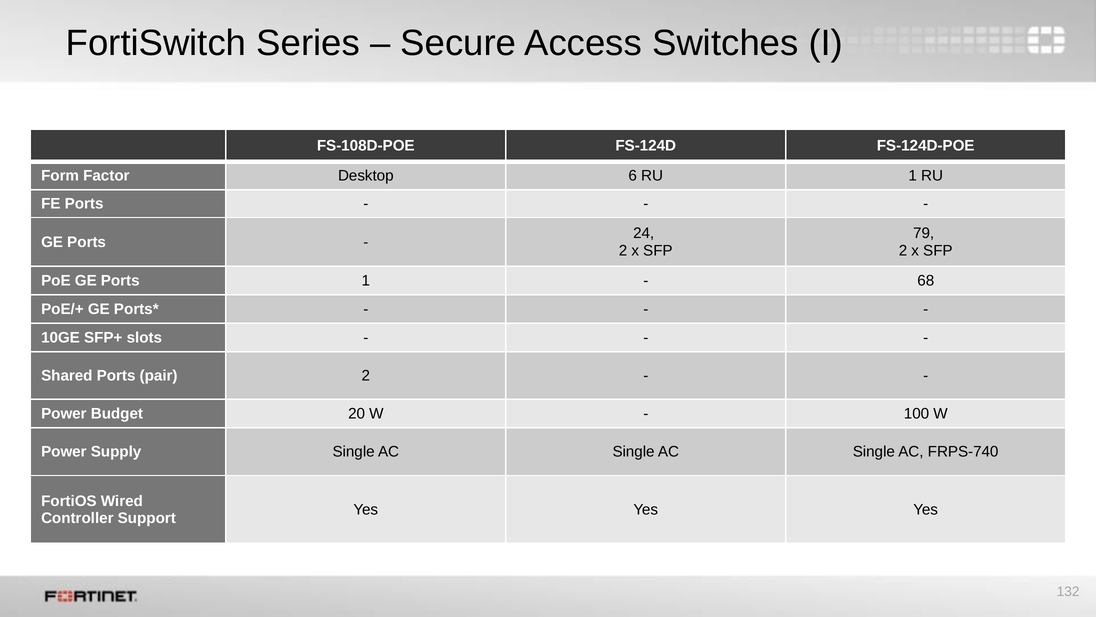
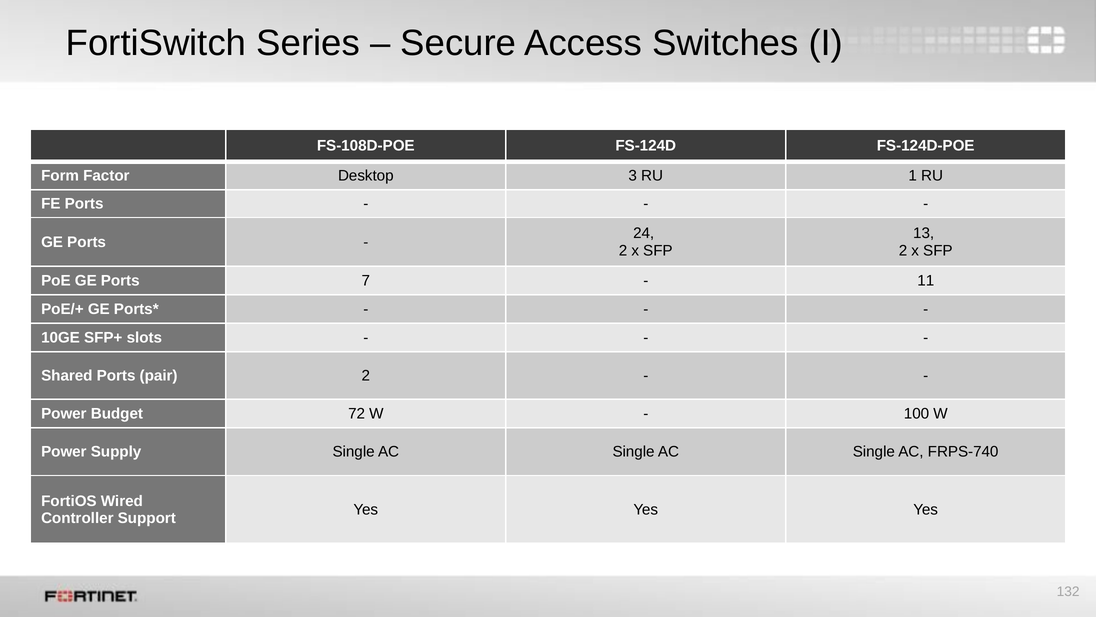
6: 6 -> 3
79: 79 -> 13
Ports 1: 1 -> 7
68: 68 -> 11
20: 20 -> 72
